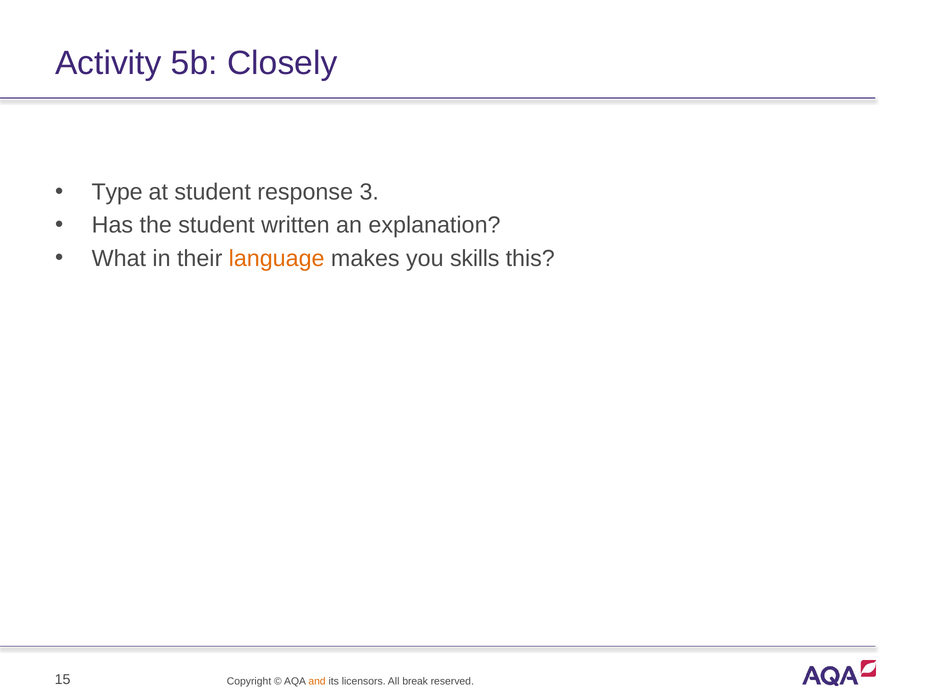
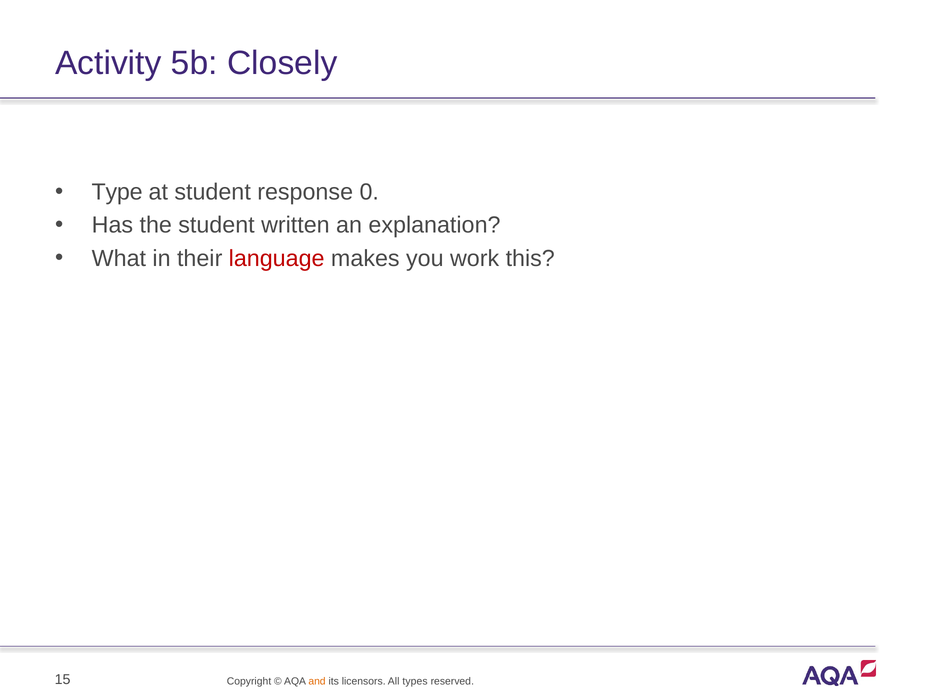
3: 3 -> 0
language colour: orange -> red
skills: skills -> work
break: break -> types
